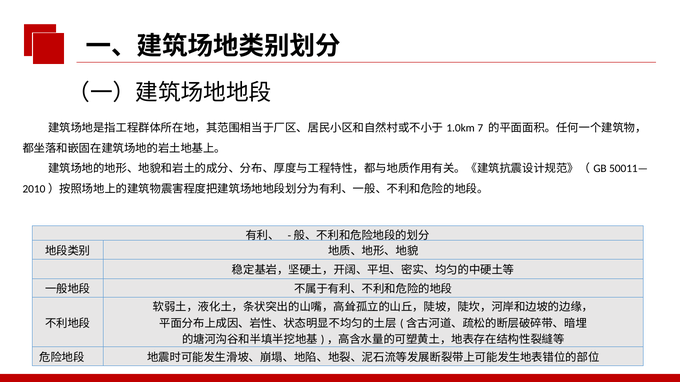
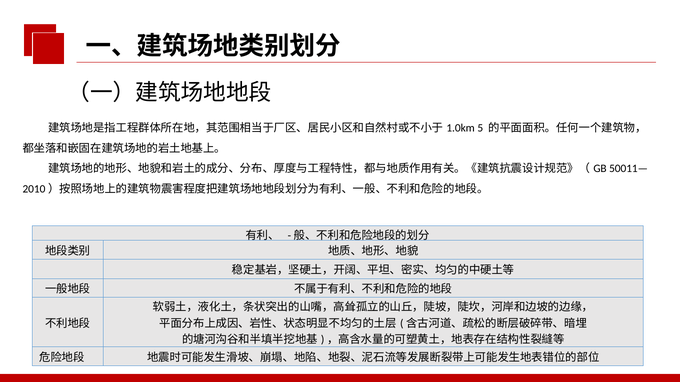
7: 7 -> 5
